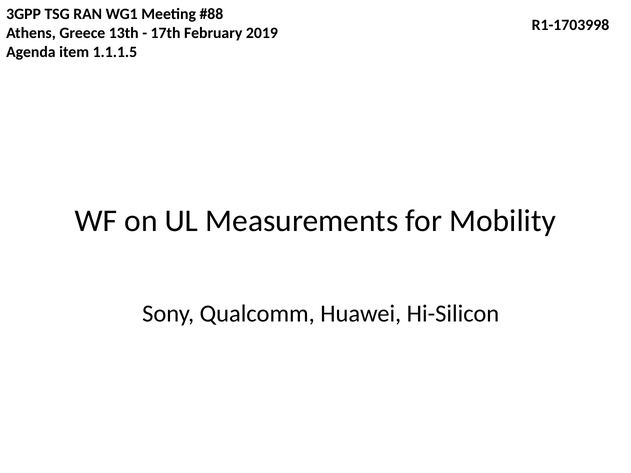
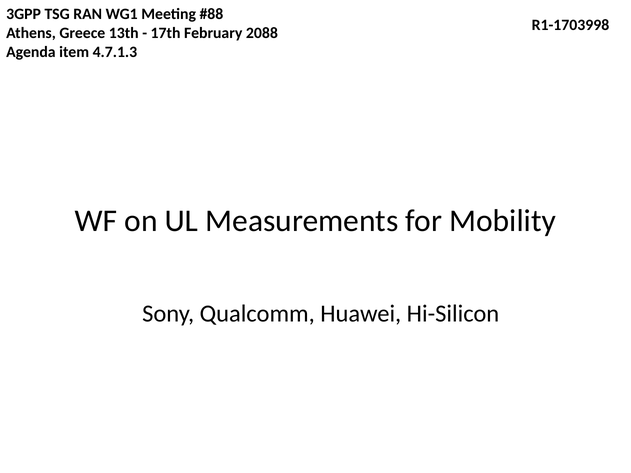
2019: 2019 -> 2088
1.1.1.5: 1.1.1.5 -> 4.7.1.3
